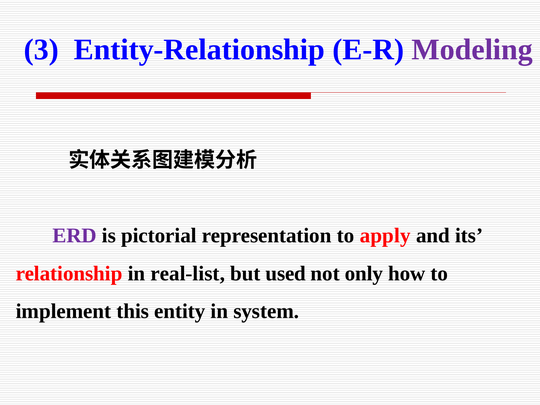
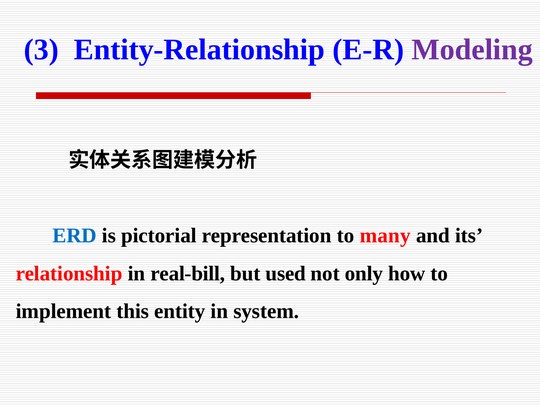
ERD colour: purple -> blue
apply: apply -> many
real-list: real-list -> real-bill
